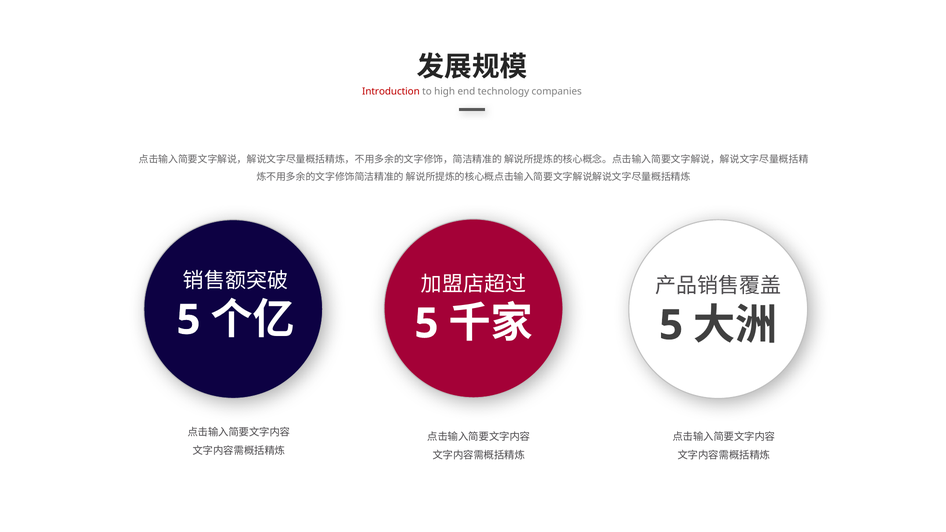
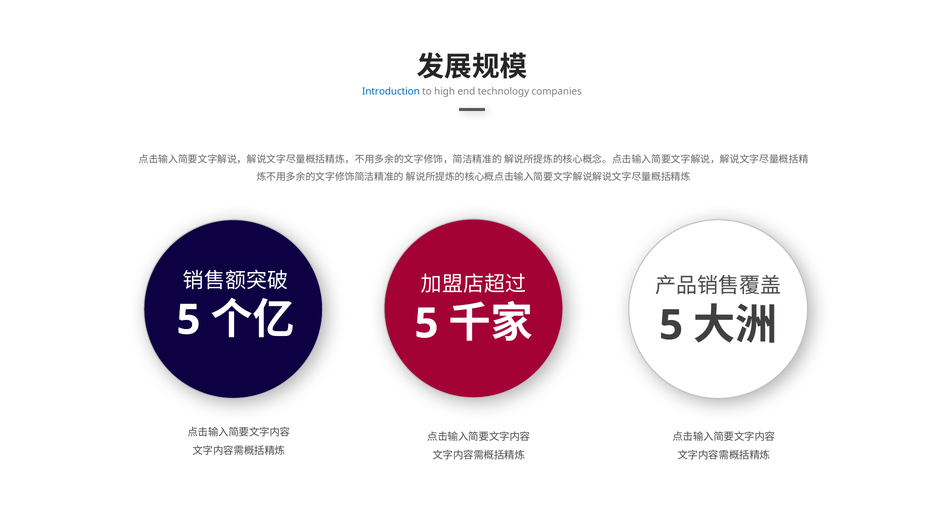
Introduction colour: red -> blue
